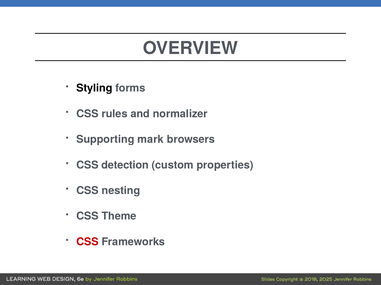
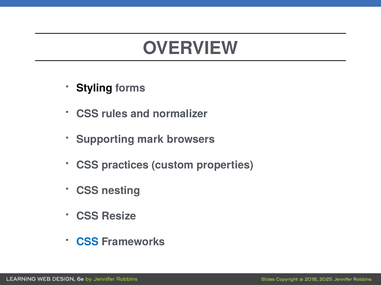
detection: detection -> practices
Theme: Theme -> Resize
CSS at (87, 242) colour: red -> blue
